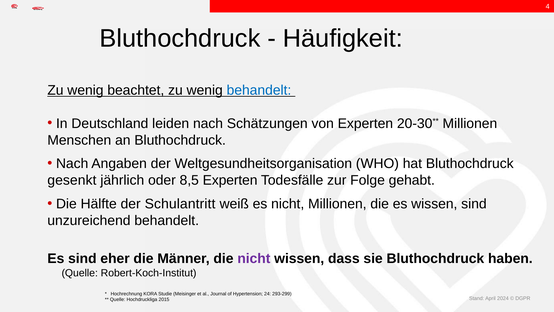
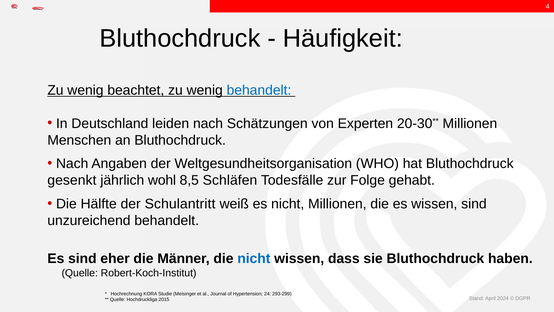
oder: oder -> wohl
8,5 Experten: Experten -> Schläfen
nicht at (254, 258) colour: purple -> blue
